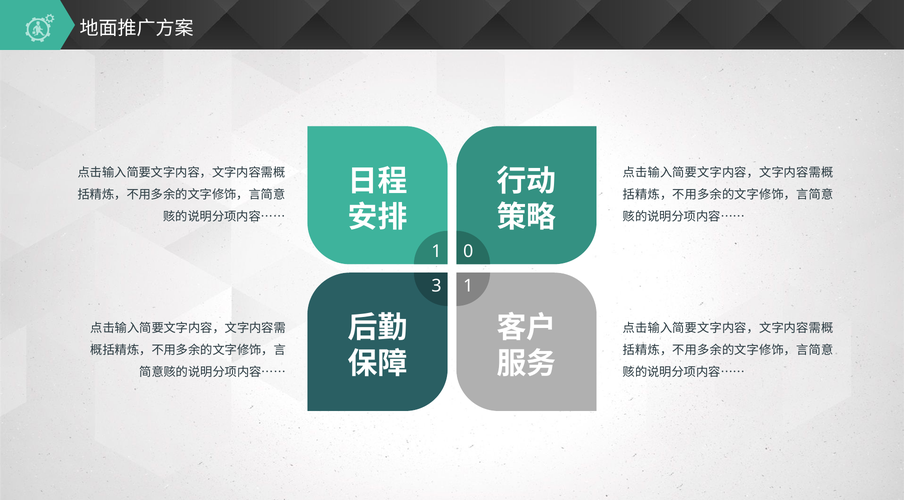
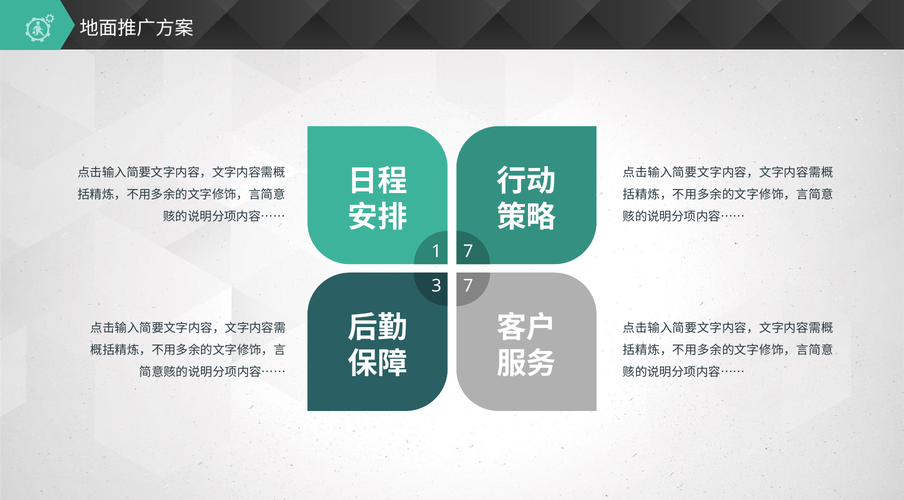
1 0: 0 -> 7
3 1: 1 -> 7
